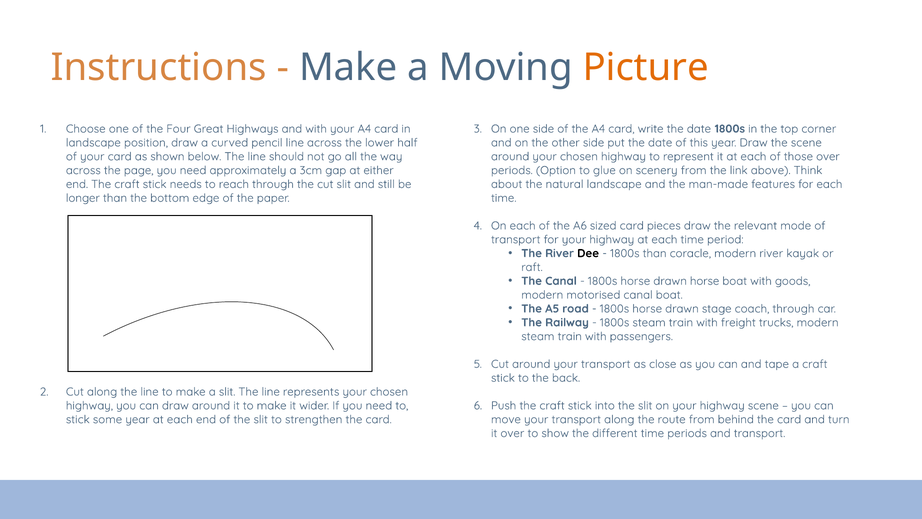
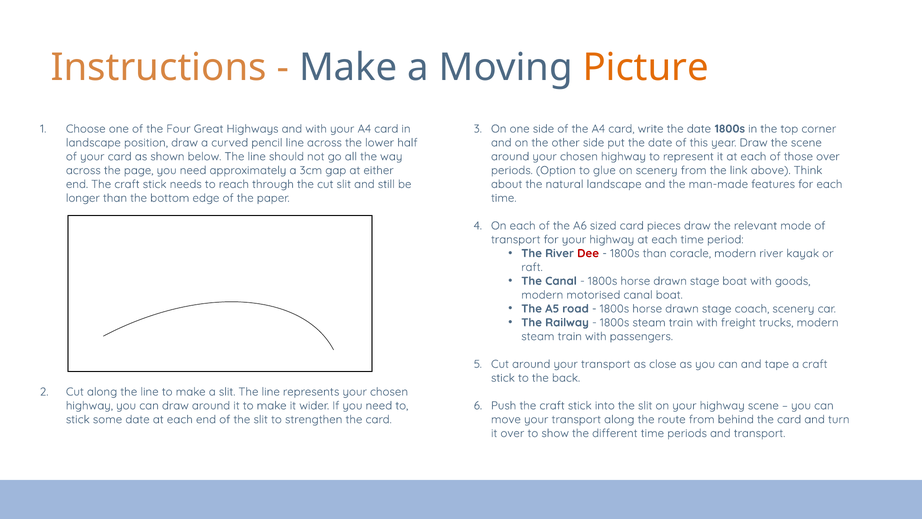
Dee colour: black -> red
horse at (705, 281): horse -> stage
coach through: through -> scenery
some year: year -> date
